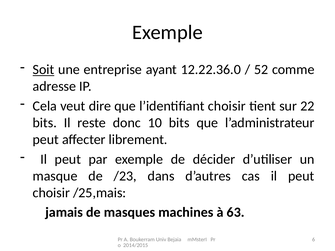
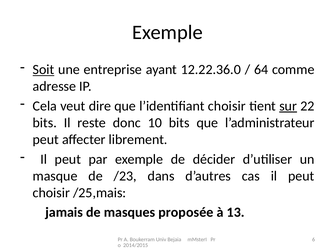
52: 52 -> 64
sur underline: none -> present
machines: machines -> proposée
63: 63 -> 13
